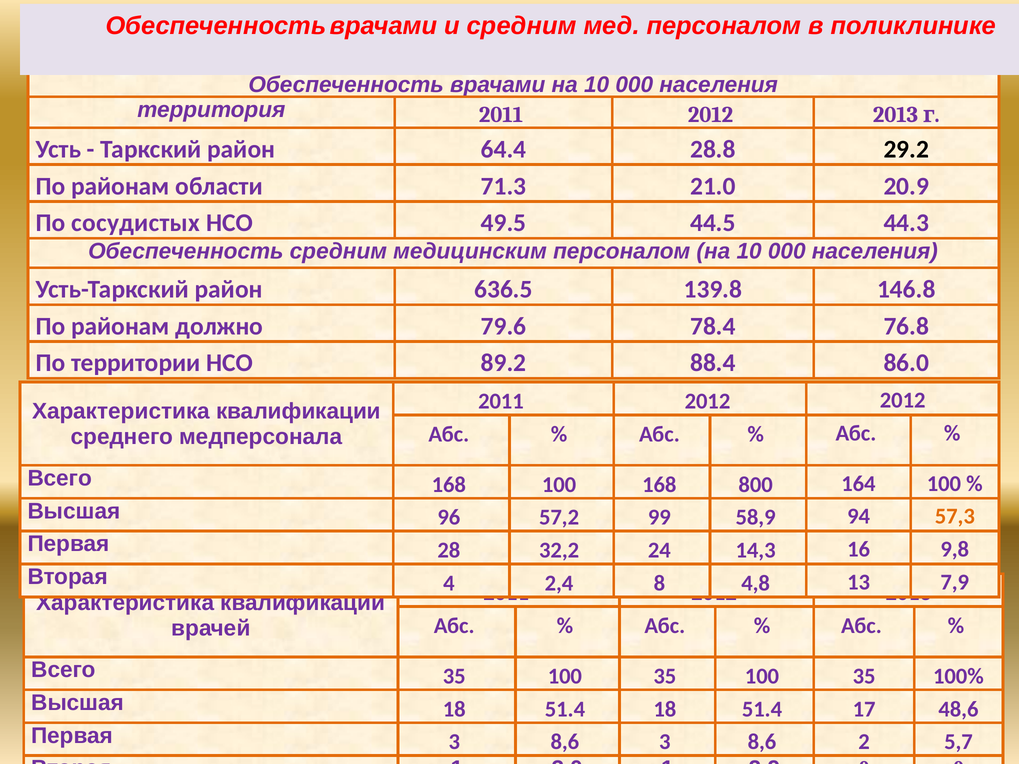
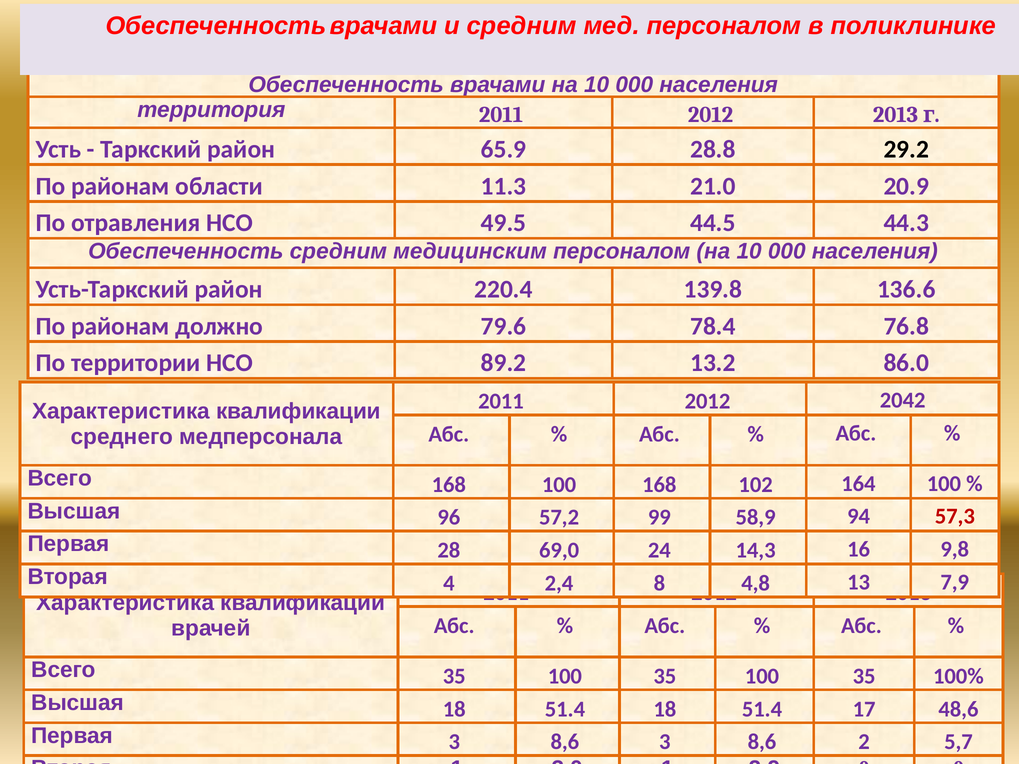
64.4: 64.4 -> 65.9
71.3: 71.3 -> 11.3
сосудистых: сосудистых -> отравления
636.5: 636.5 -> 220.4
146.8: 146.8 -> 136.6
88.4: 88.4 -> 13.2
2012 2012: 2012 -> 2042
800: 800 -> 102
57,3 colour: orange -> red
32,2: 32,2 -> 69,0
